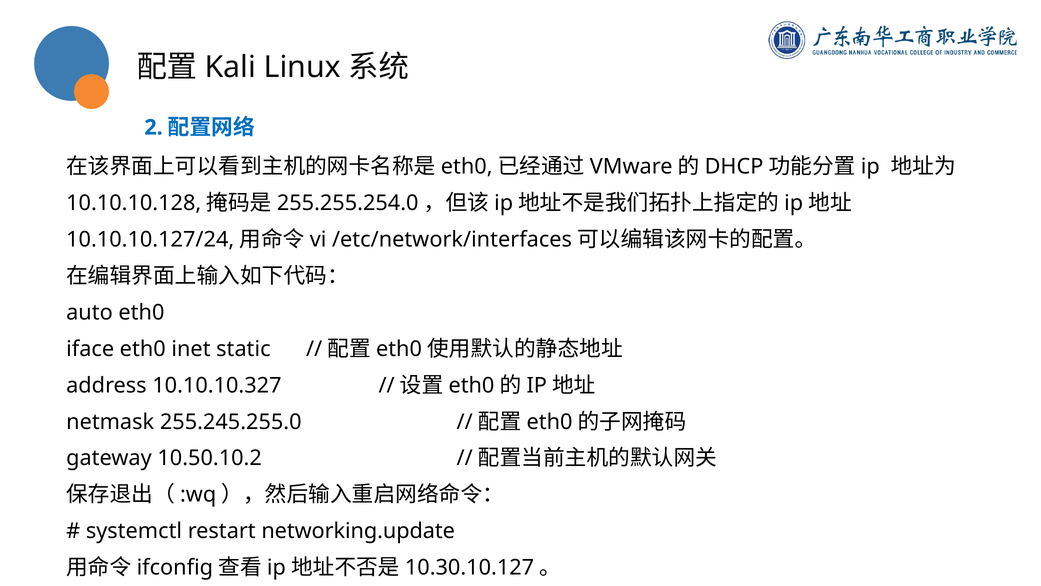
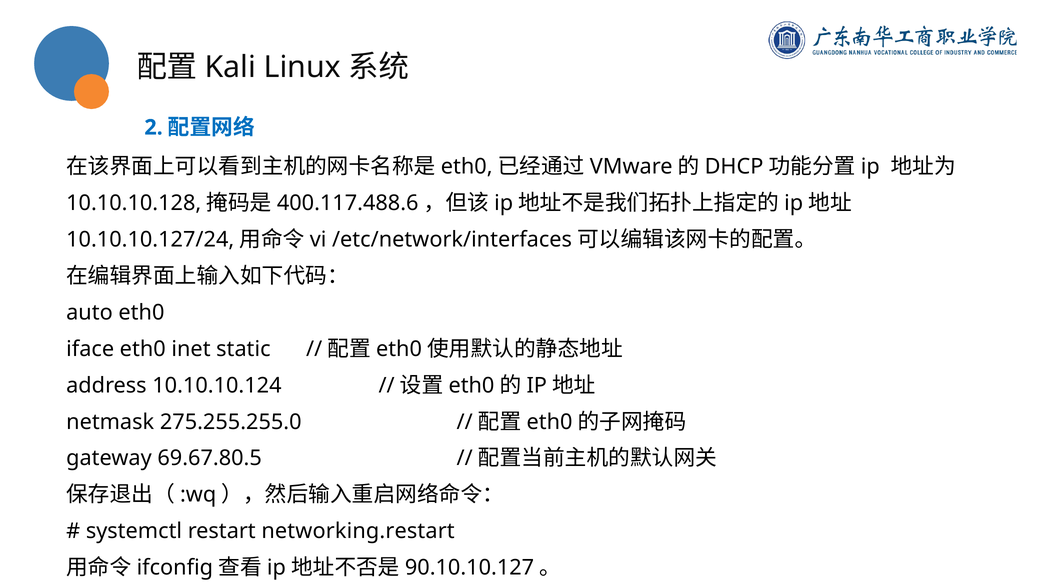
255.255.254.0: 255.255.254.0 -> 400.117.488.6
10.10.10.327: 10.10.10.327 -> 10.10.10.124
255.245.255.0: 255.245.255.0 -> 275.255.255.0
10.50.10.2: 10.50.10.2 -> 69.67.80.5
networking.update: networking.update -> networking.restart
10.30.10.127: 10.30.10.127 -> 90.10.10.127
